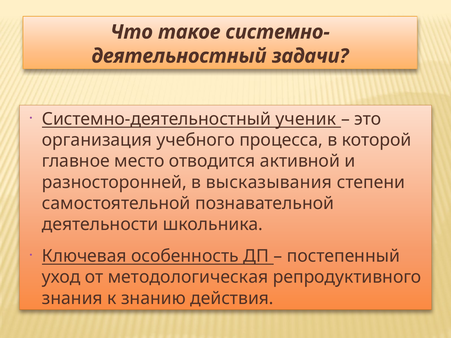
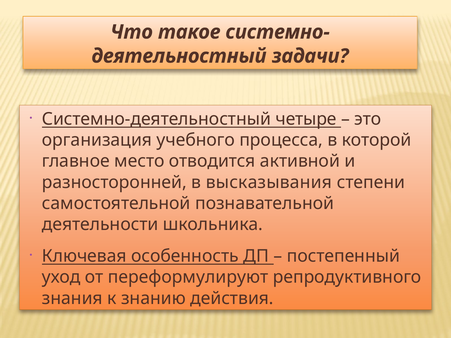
ученик: ученик -> четыре
методологическая: методологическая -> переформулируют
